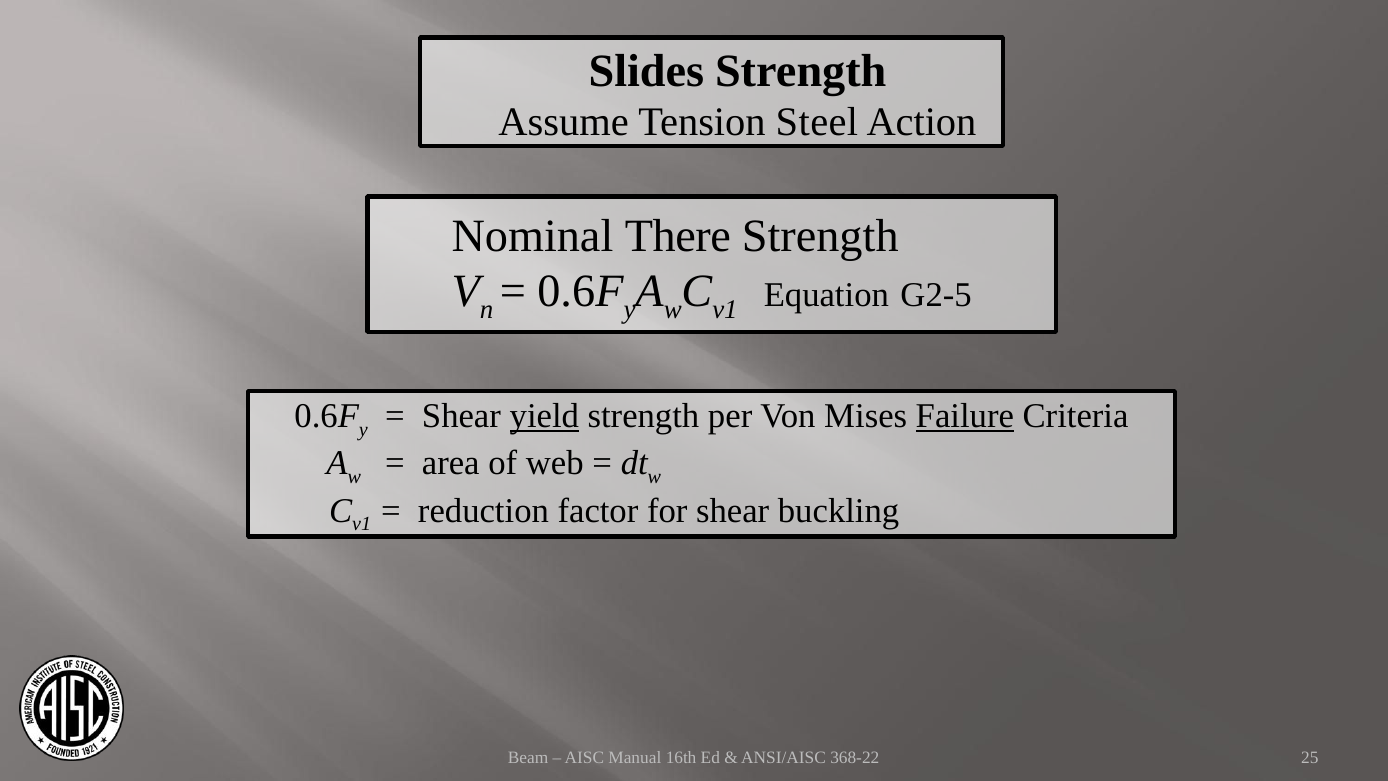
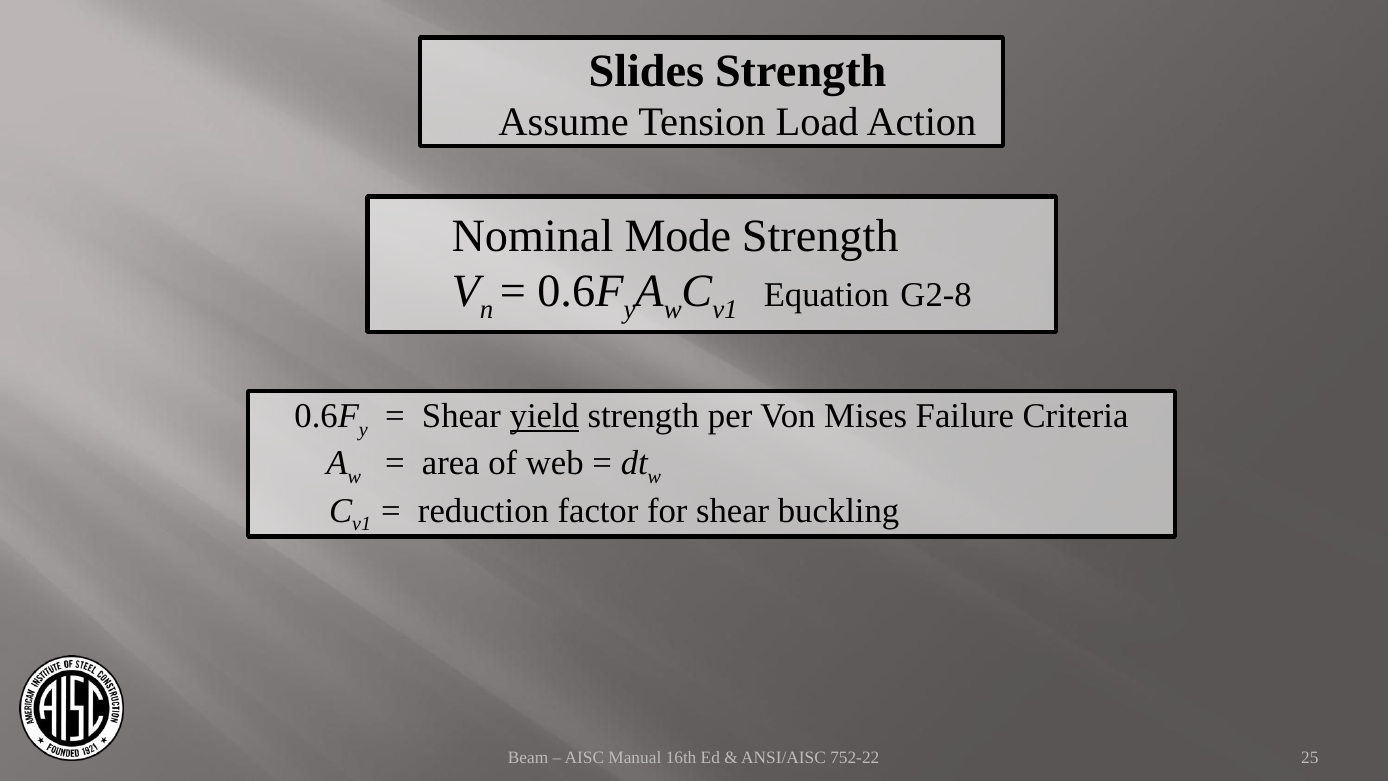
Steel: Steel -> Load
There: There -> Mode
G2-5: G2-5 -> G2-8
Failure underline: present -> none
368-22: 368-22 -> 752-22
